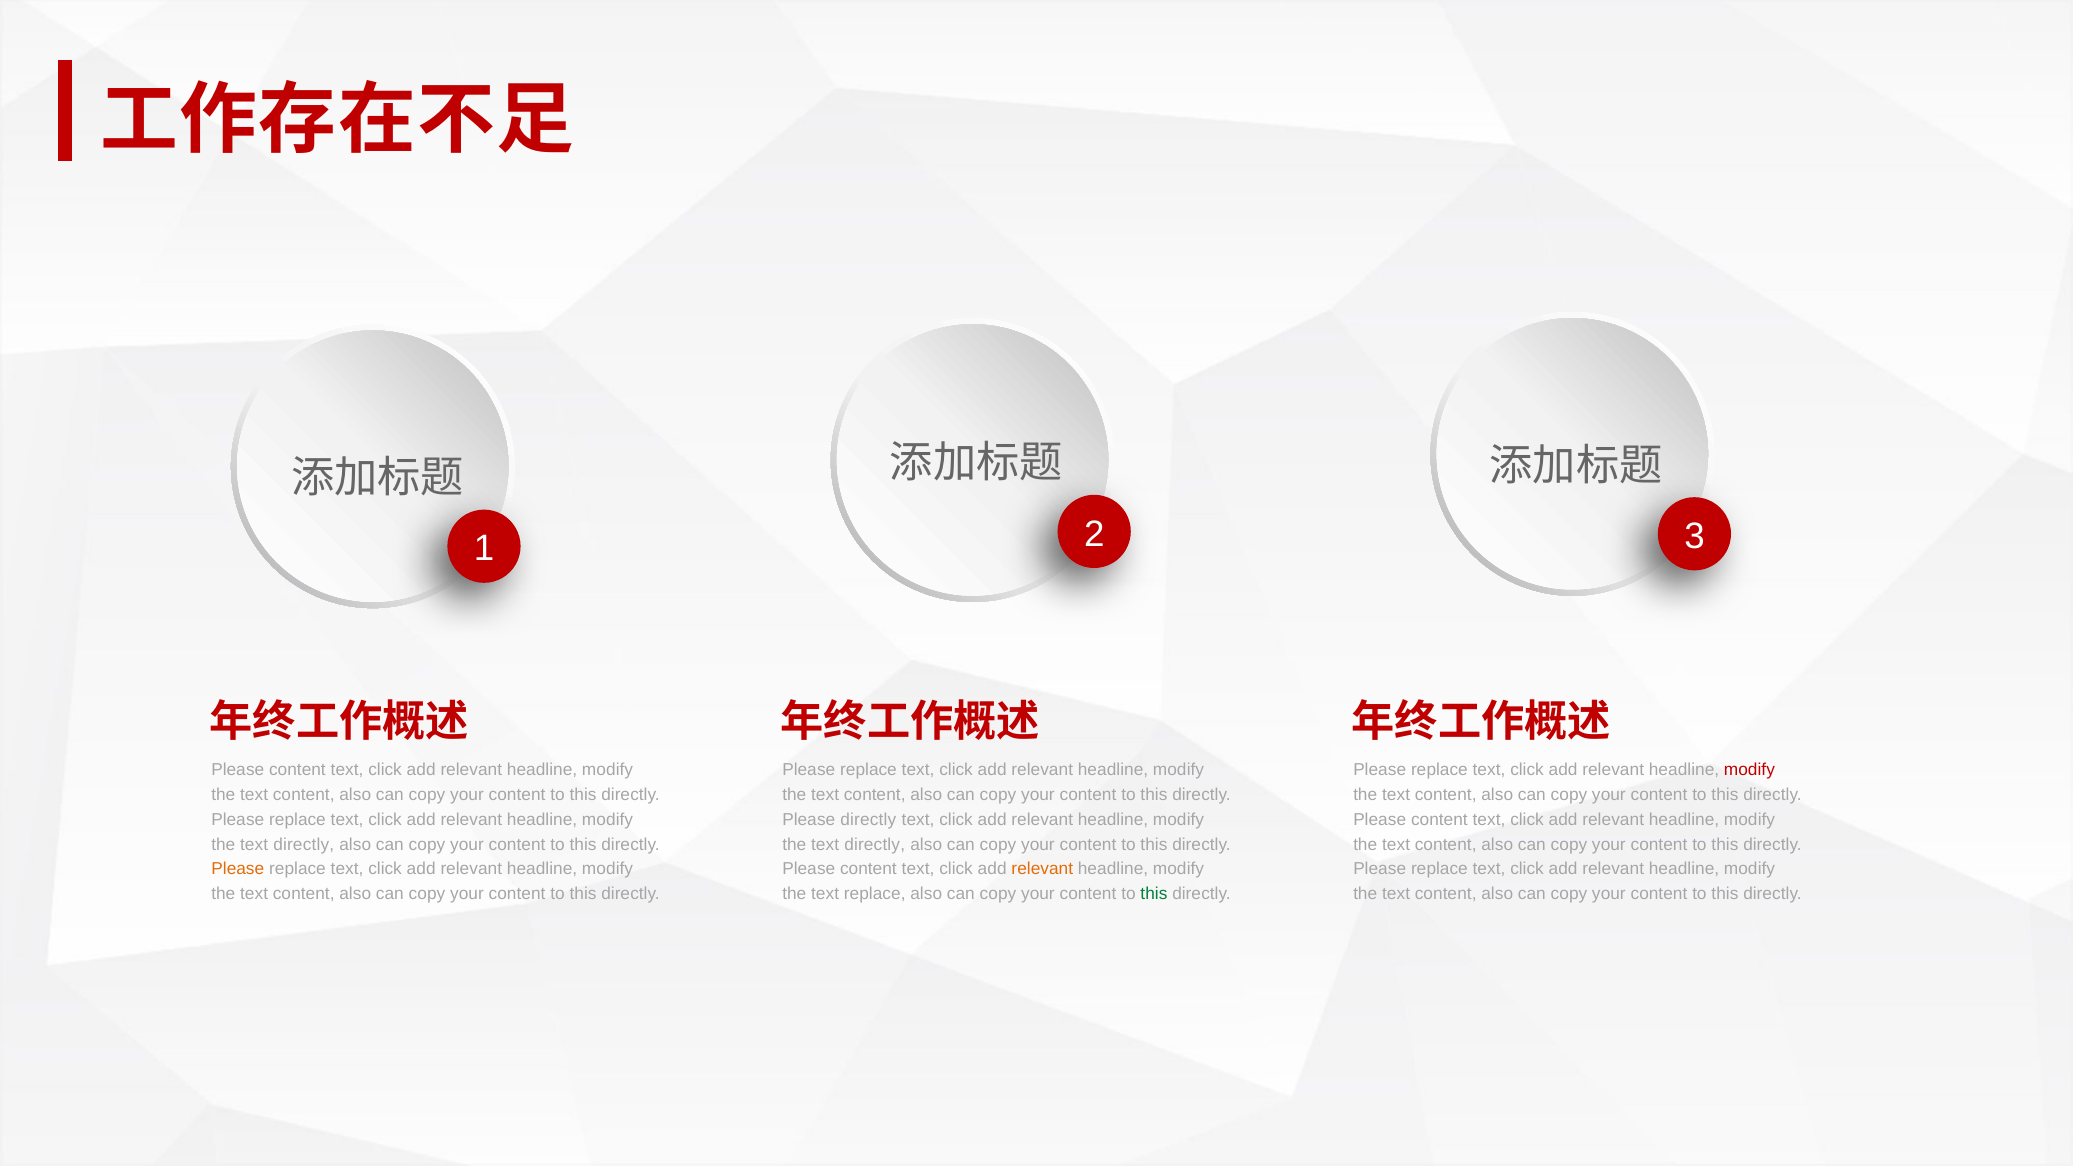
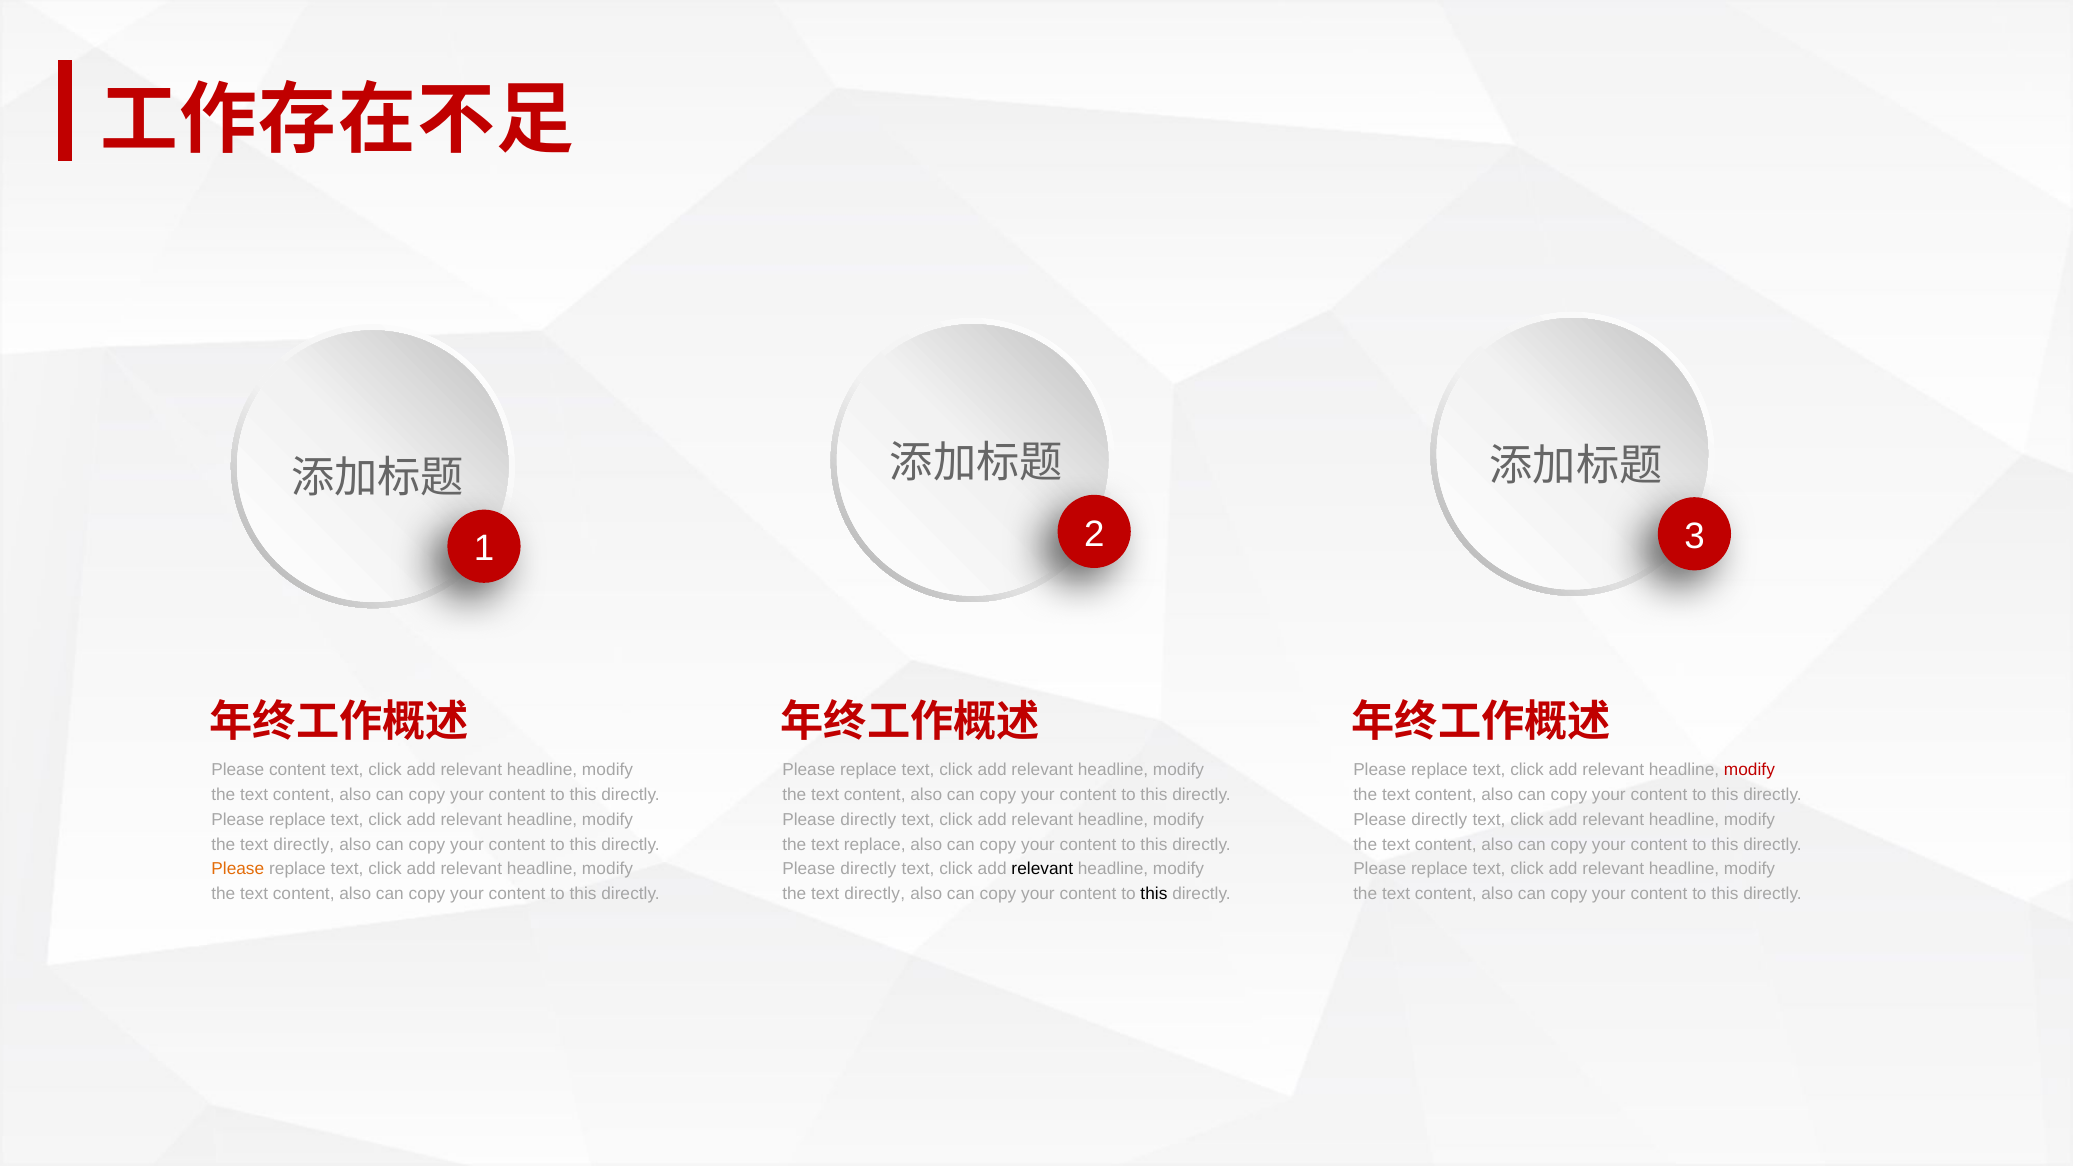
content at (1439, 820): content -> directly
directly at (875, 844): directly -> replace
content at (868, 869): content -> directly
relevant at (1042, 869) colour: orange -> black
replace at (875, 894): replace -> directly
this at (1154, 894) colour: green -> black
